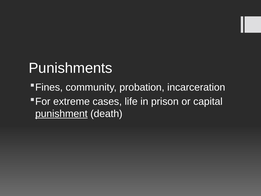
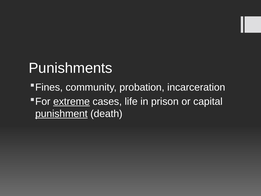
extreme underline: none -> present
